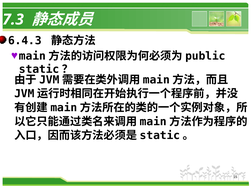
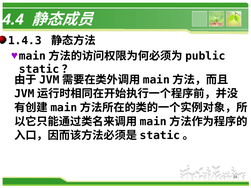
7.3: 7.3 -> 4.4
6.4.3: 6.4.3 -> 1.4.3
